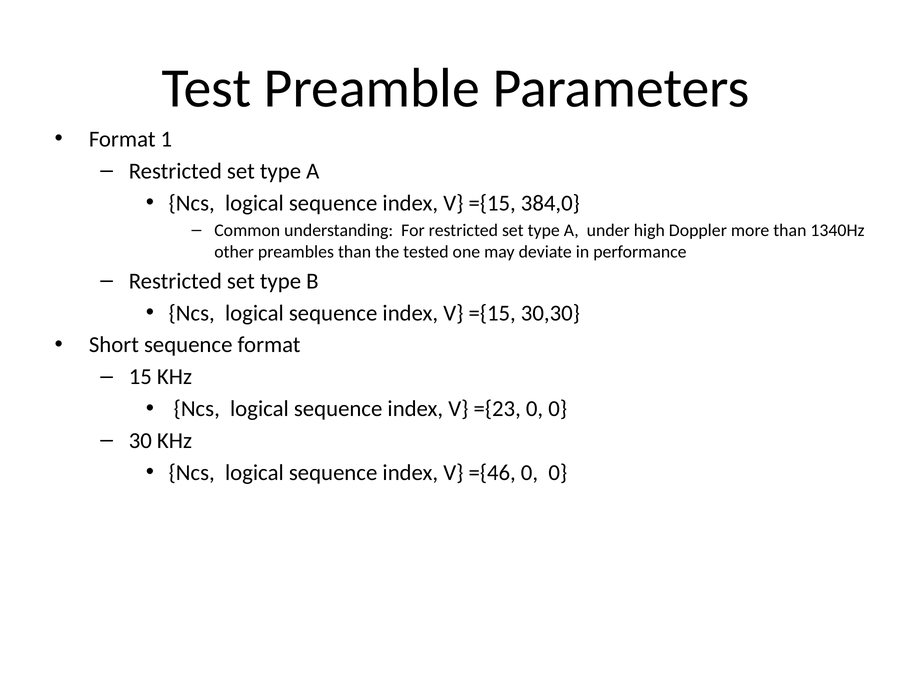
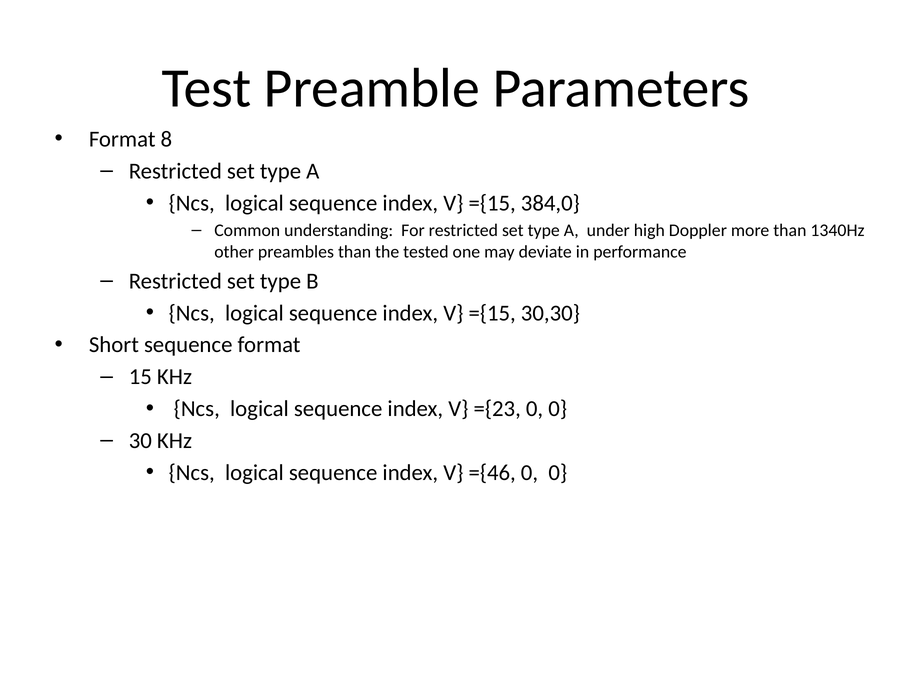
1: 1 -> 8
